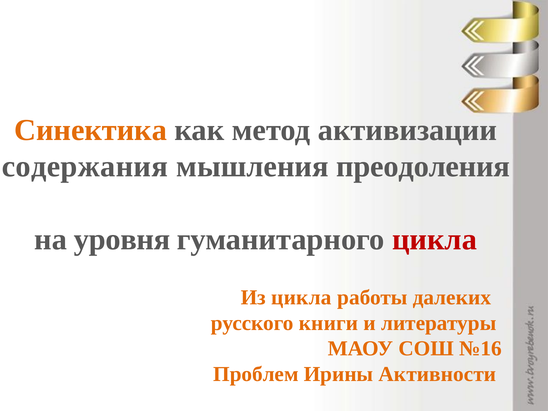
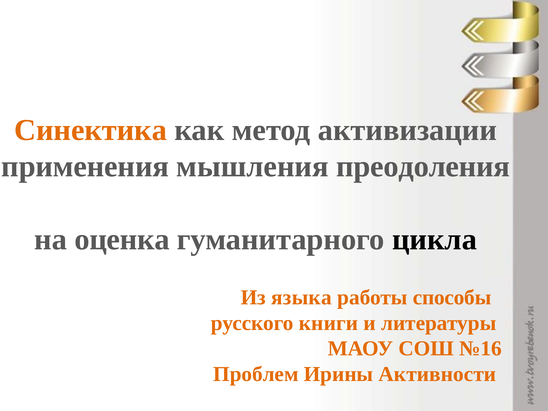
содержания: содержания -> применения
уровня: уровня -> оценка
цикла at (435, 240) colour: red -> black
Из цикла: цикла -> языка
далеких: далеких -> способы
